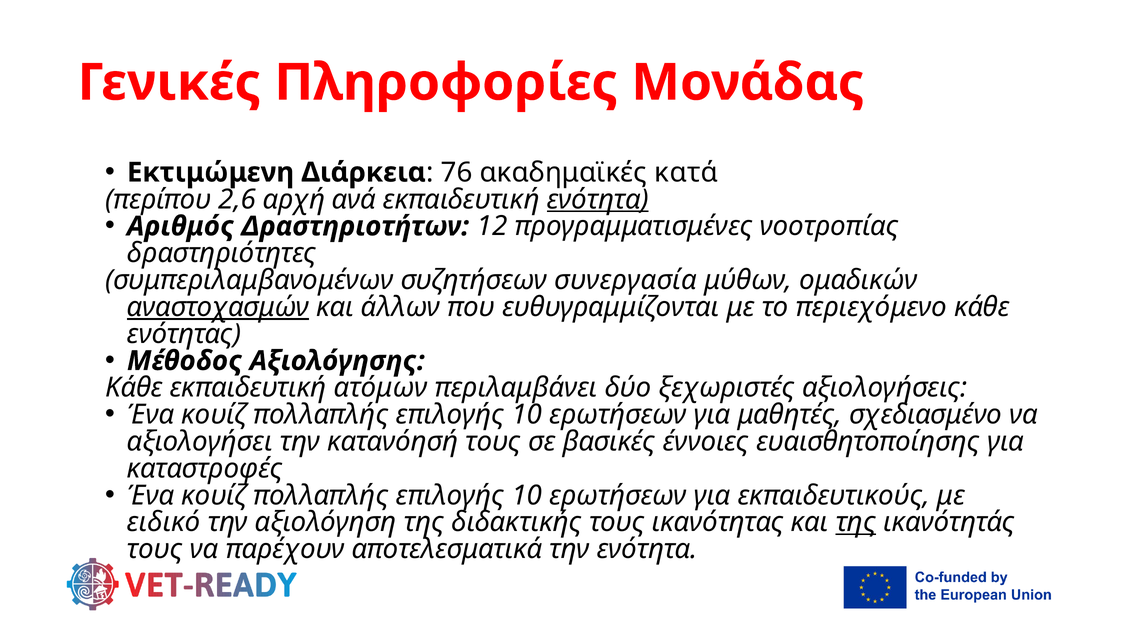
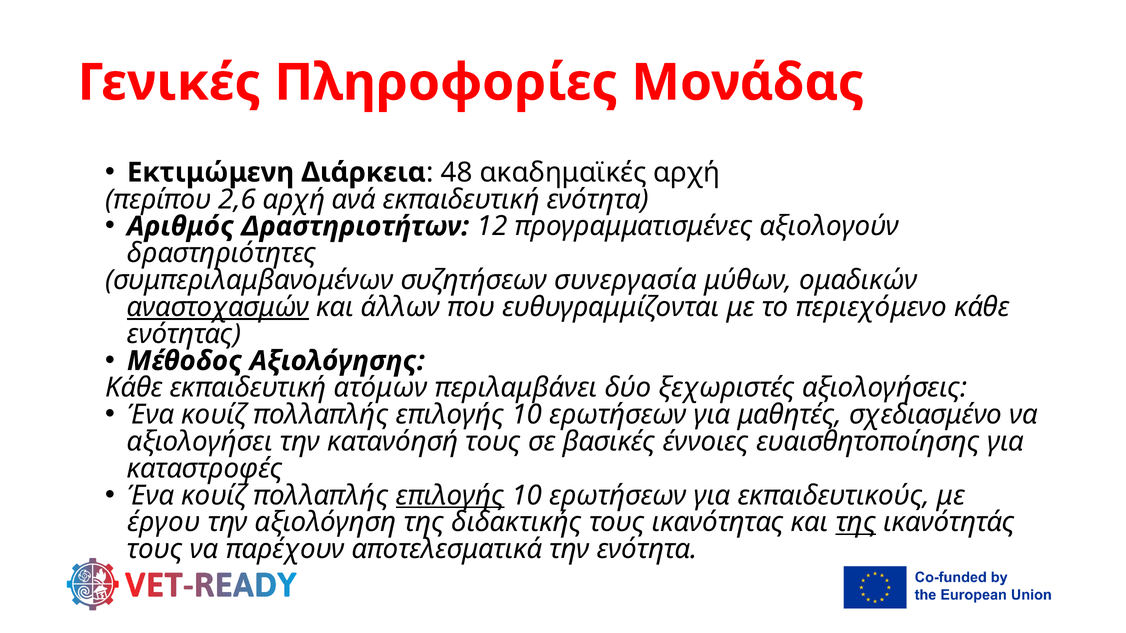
76: 76 -> 48
ακαδημαϊκές κατά: κατά -> αρχή
ενότητα at (598, 199) underline: present -> none
νοοτροπίας: νοοτροπίας -> αξιολογούν
επιλογής at (450, 496) underline: none -> present
ειδικό: ειδικό -> έργου
